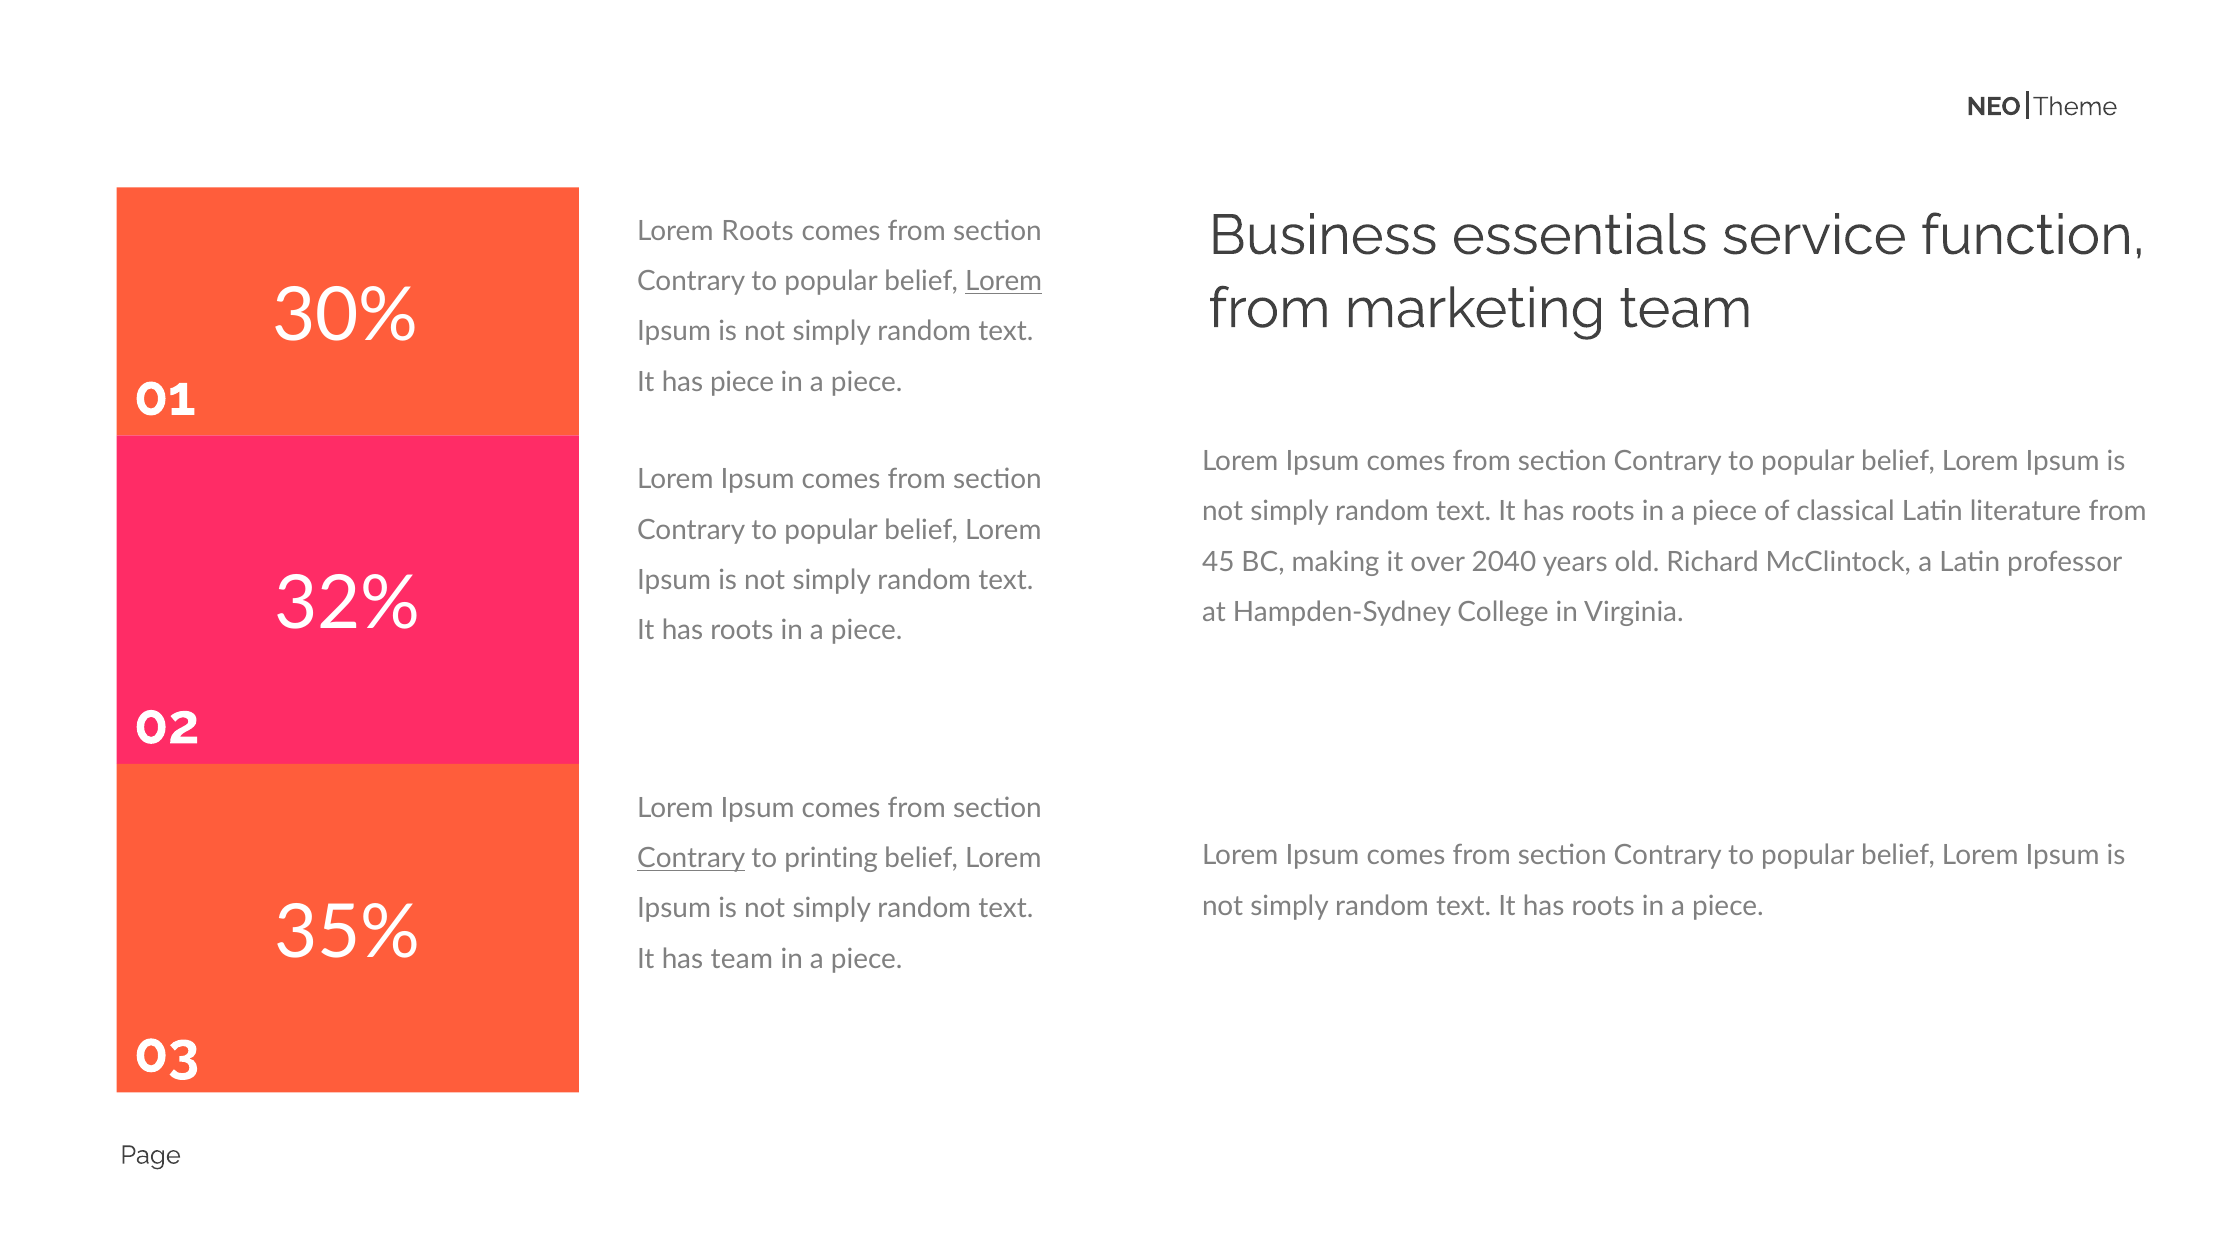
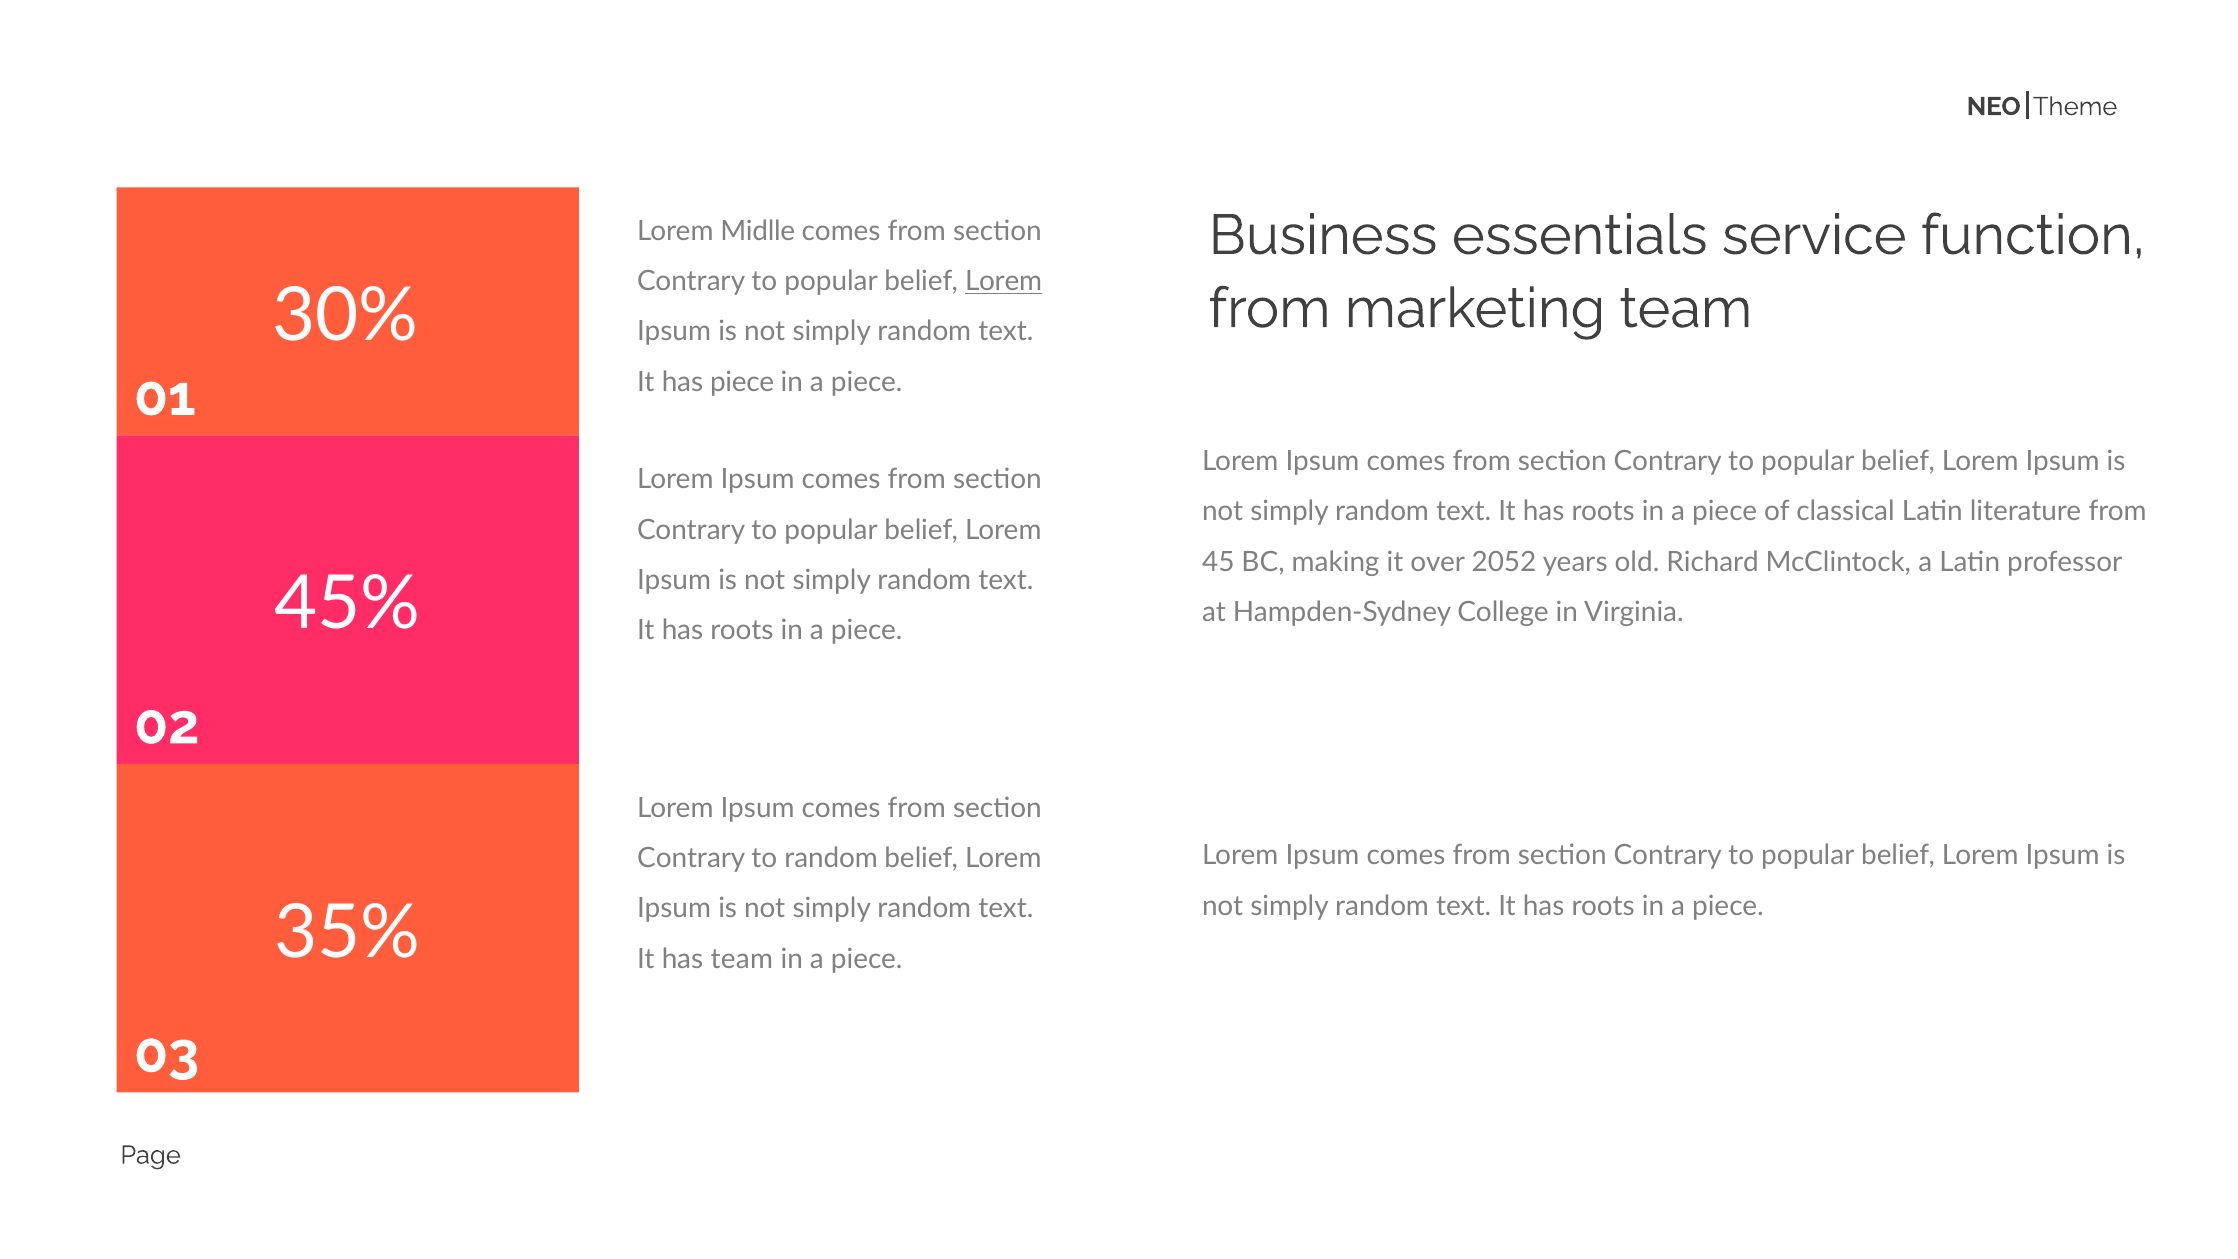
Lorem Roots: Roots -> Midlle
2040: 2040 -> 2052
32%: 32% -> 45%
Contrary at (691, 858) underline: present -> none
to printing: printing -> random
